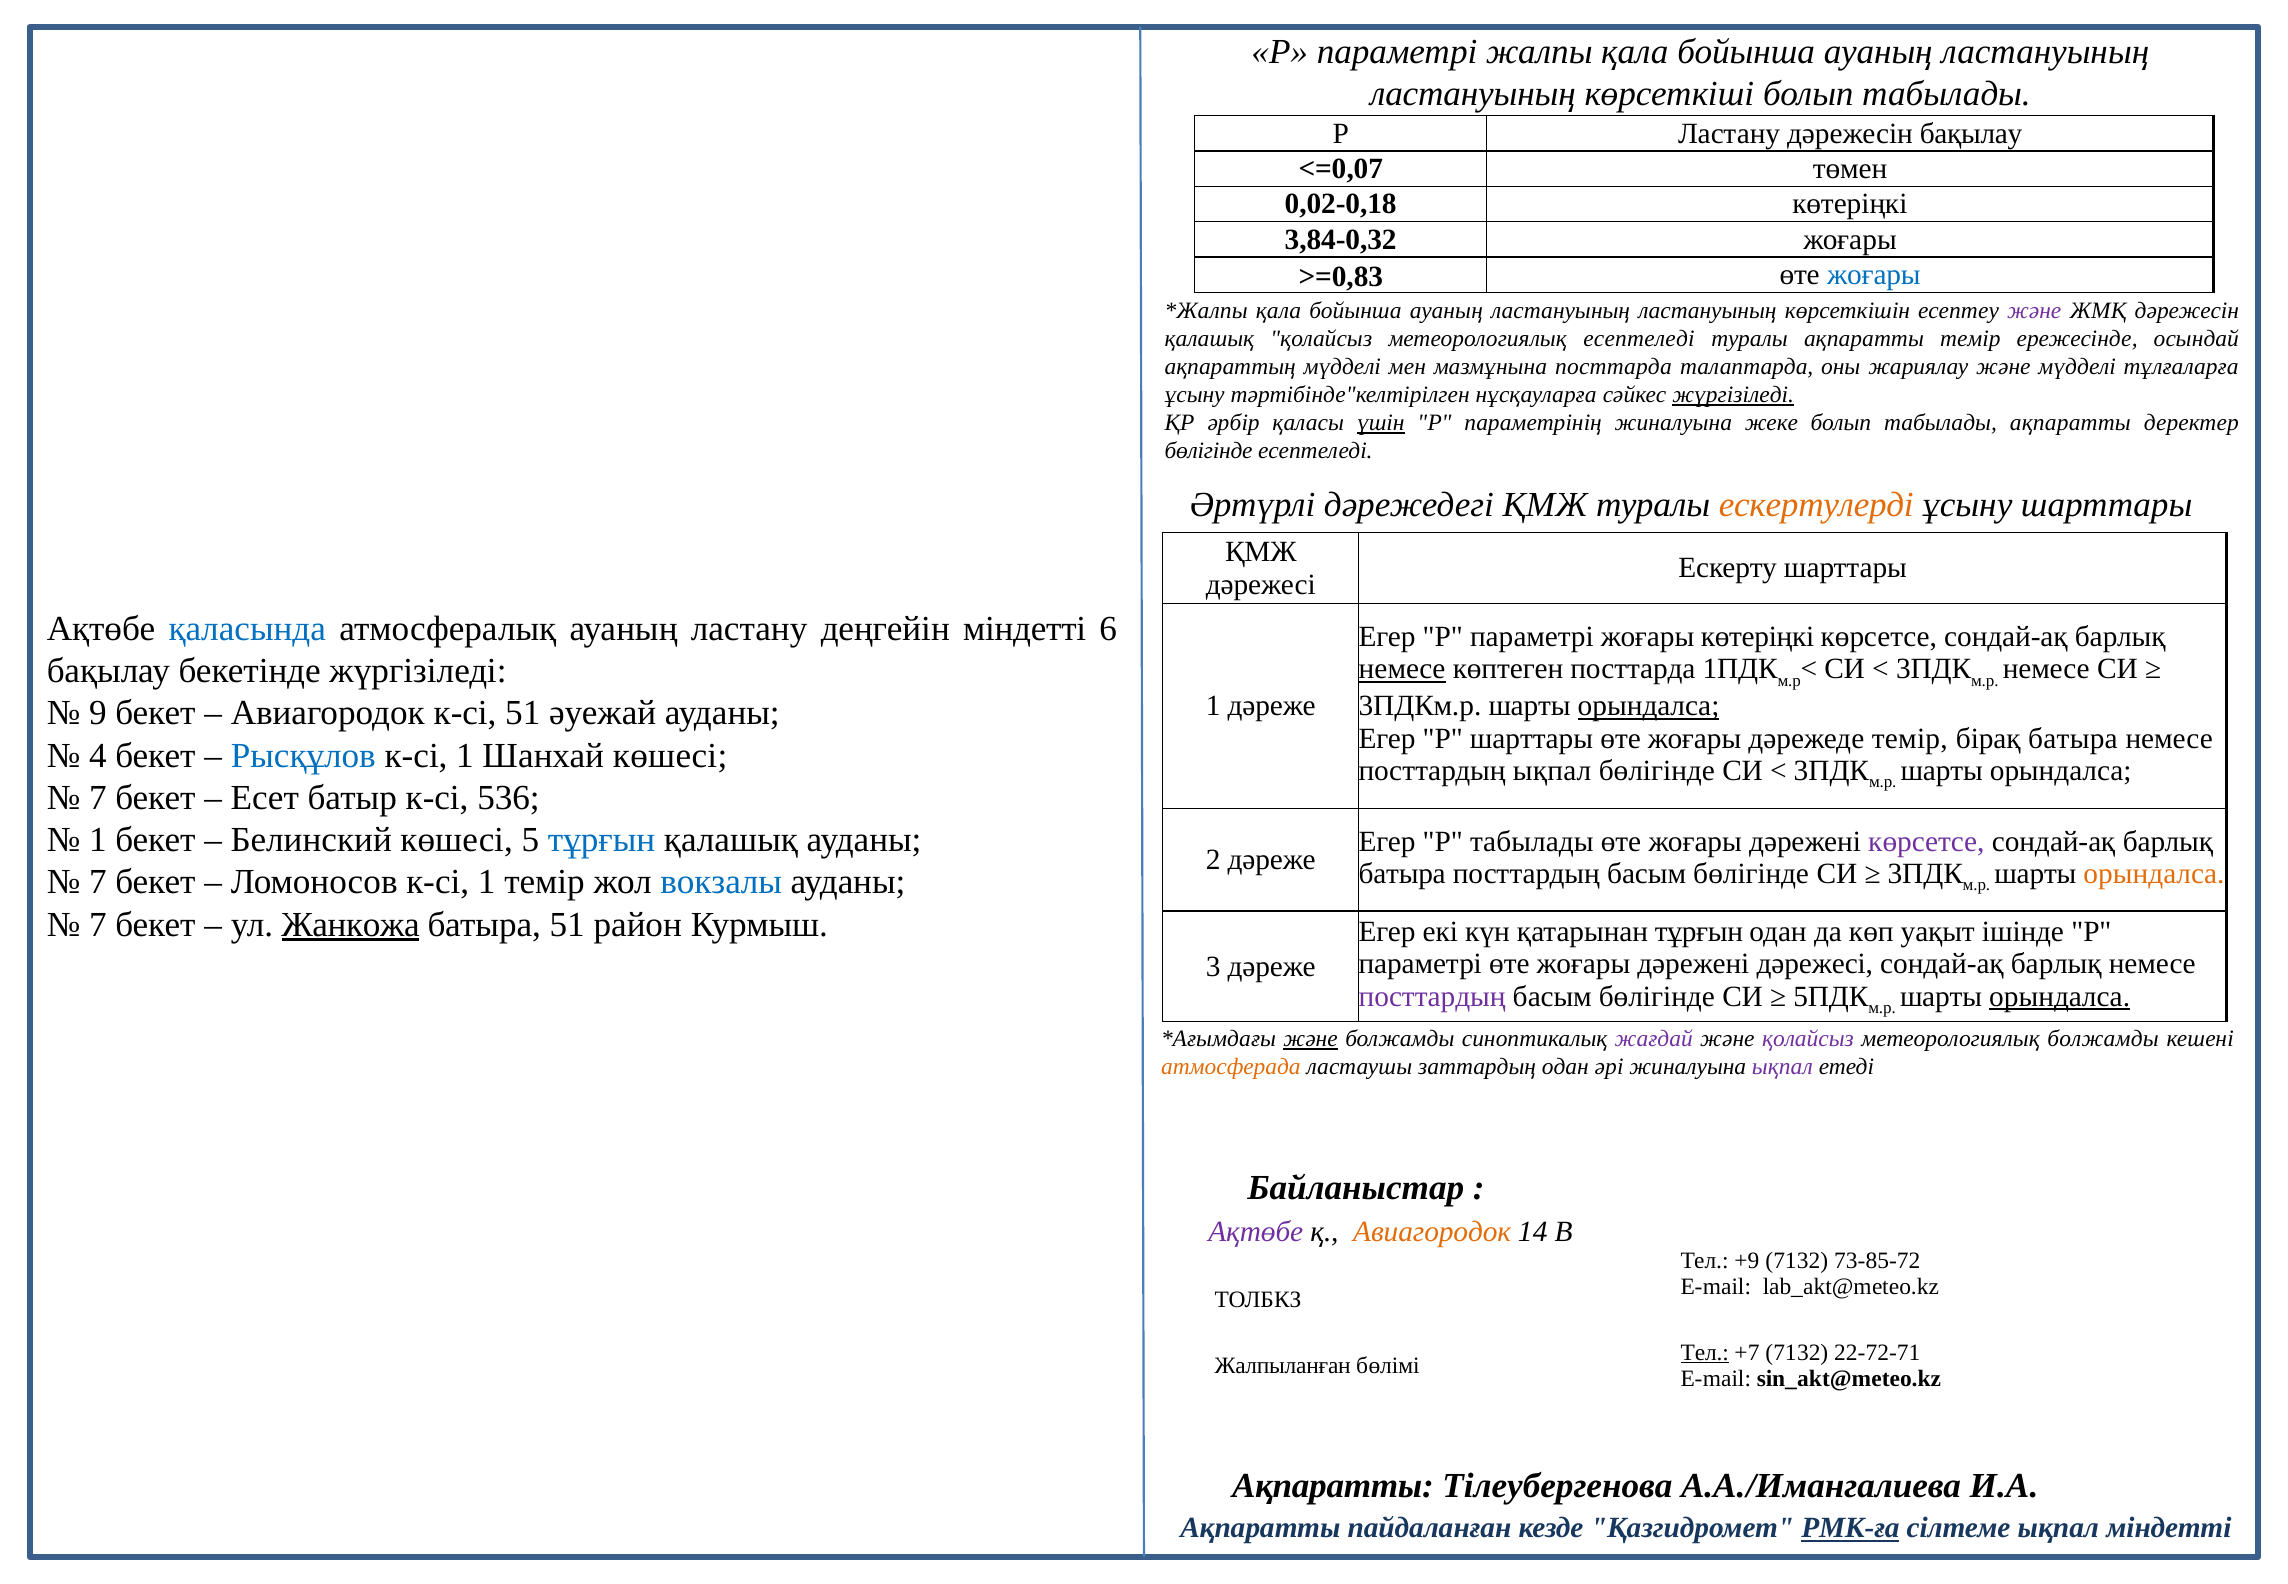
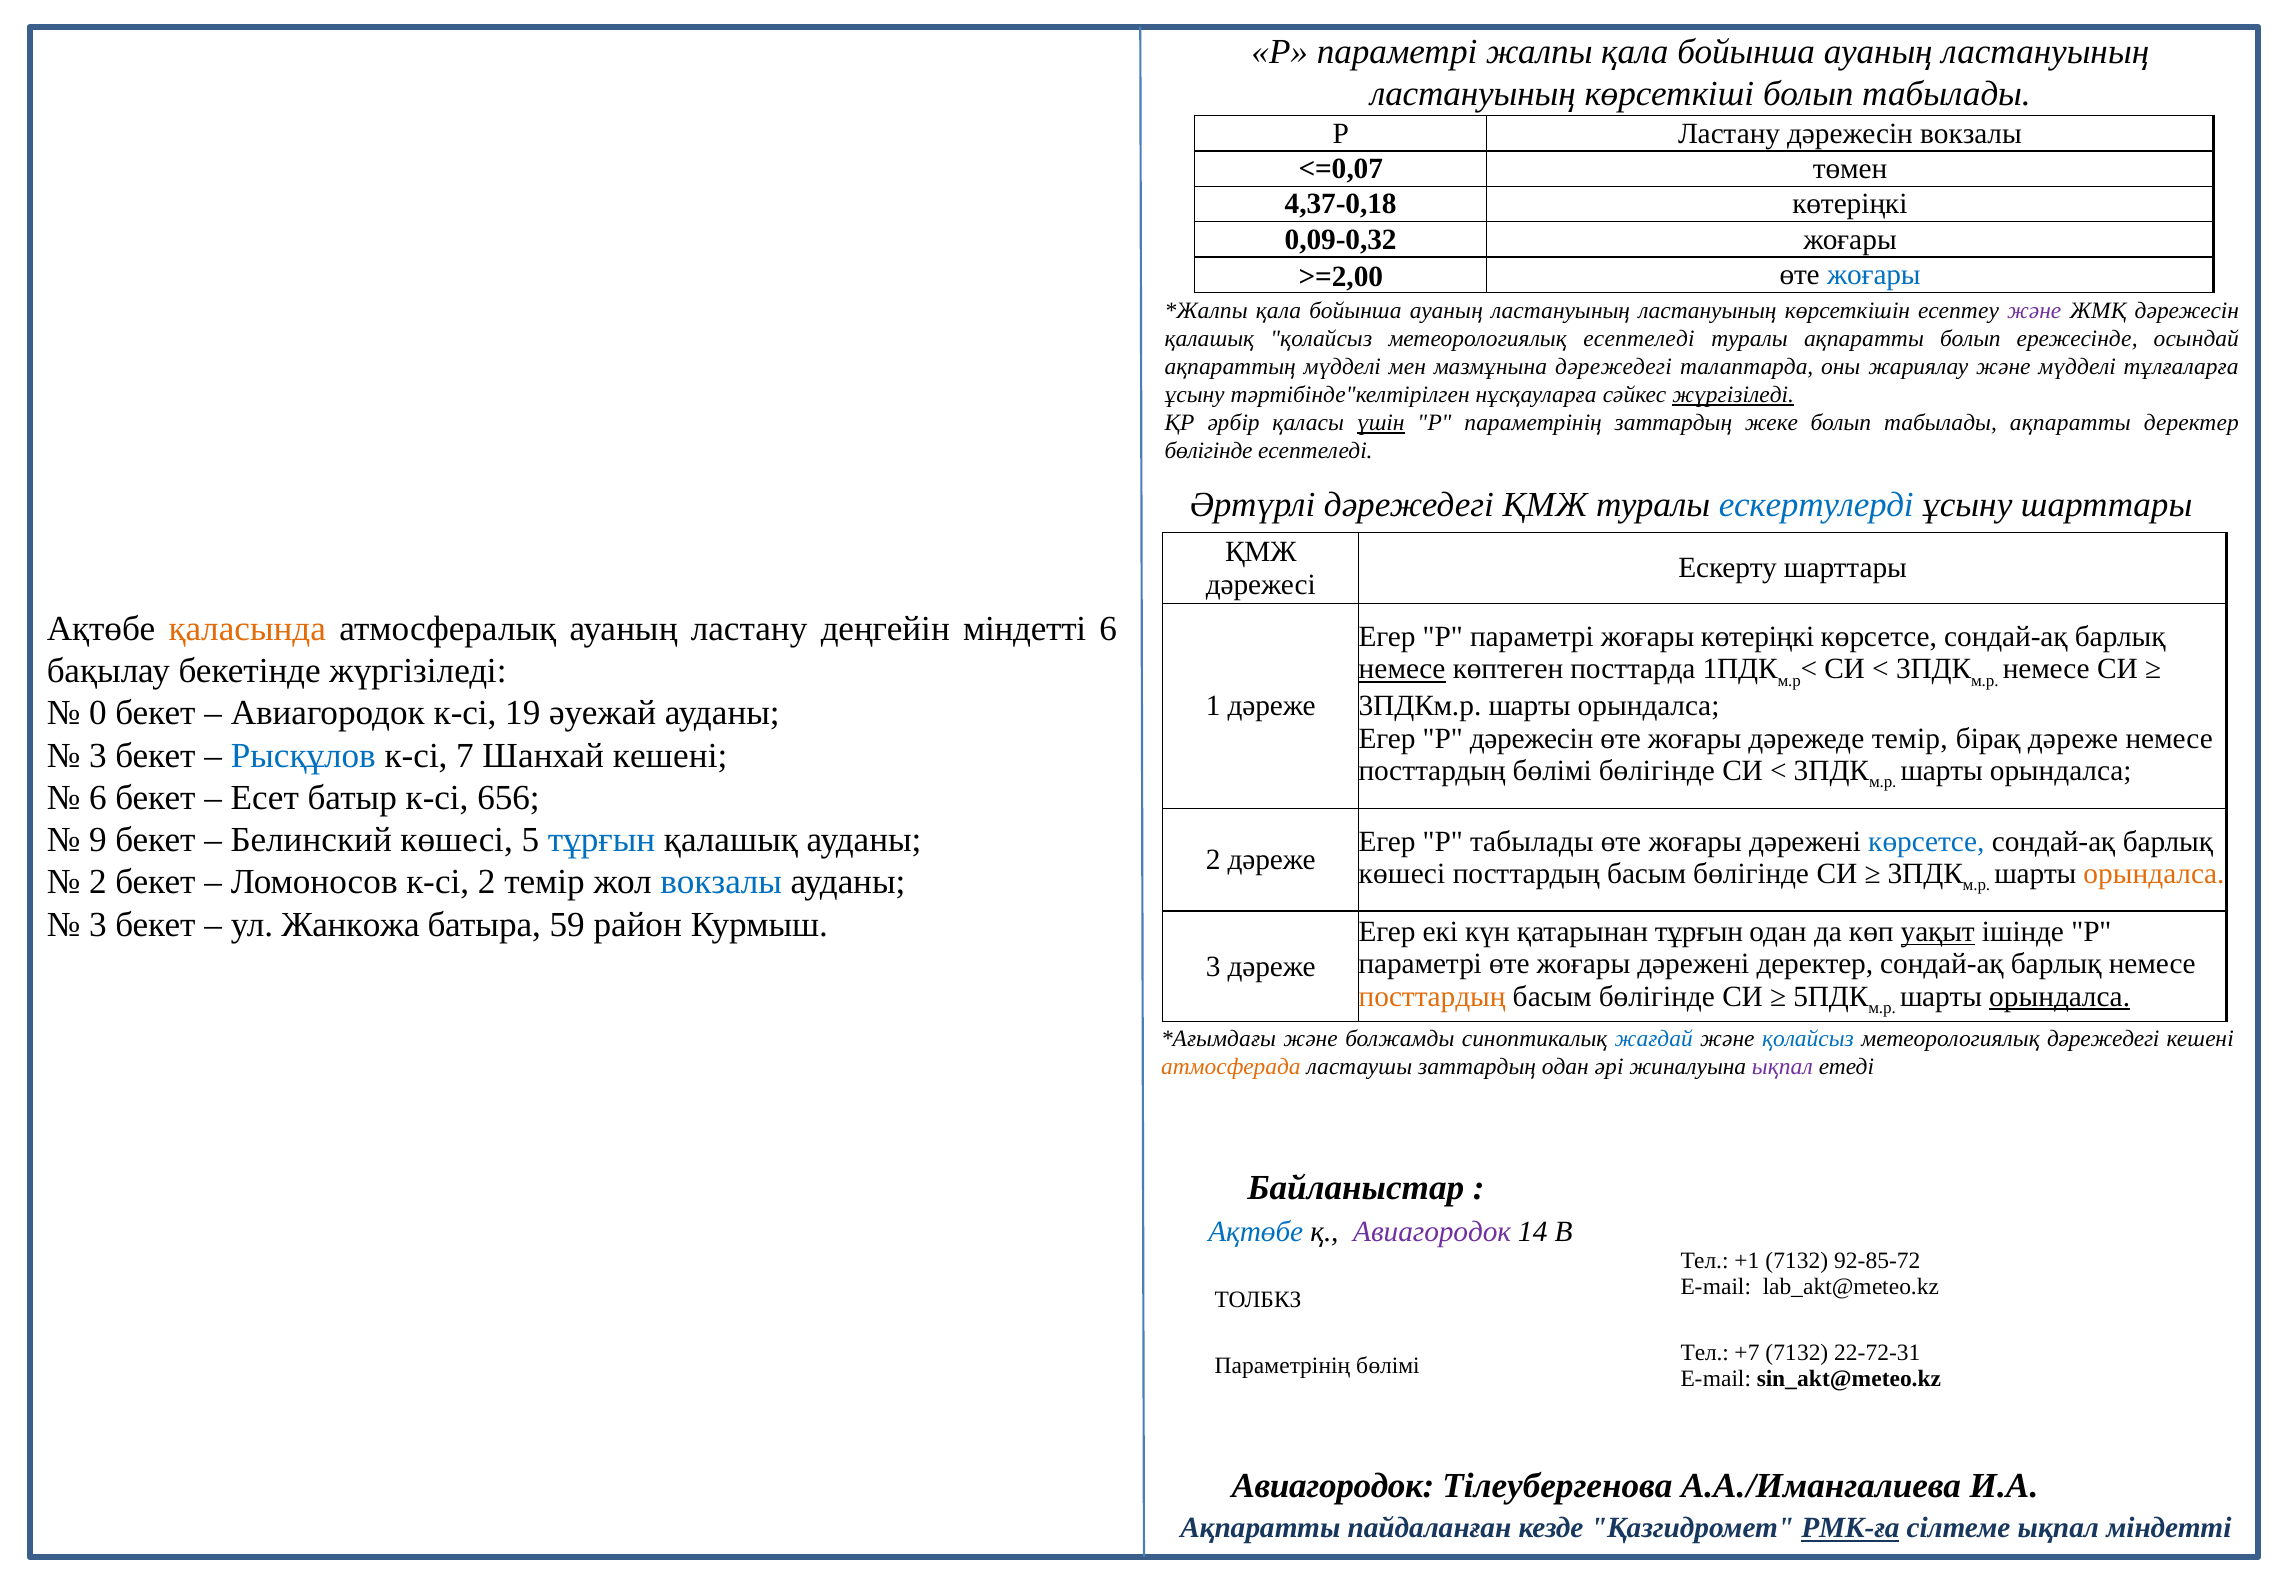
дәрежесін бақылау: бақылау -> вокзалы
0,02-0,18: 0,02-0,18 -> 4,37-0,18
3,84-0,32: 3,84-0,32 -> 0,09-0,32
>=0,83: >=0,83 -> >=2,00
ақпаратты темір: темір -> болып
мазмұнына посттарда: посттарда -> дәрежедегі
параметрінің жиналуына: жиналуына -> заттардың
ескертулерді colour: orange -> blue
қаласында colour: blue -> orange
орындалса at (1648, 706) underline: present -> none
9: 9 -> 0
к-сі 51: 51 -> 19
P шарттары: шарттары -> дәрежесін
бірақ батыра: батыра -> дәреже
4 at (98, 755): 4 -> 3
1 at (465, 755): 1 -> 7
Шанхай көшесі: көшесі -> кешені
посттардың ықпал: ықпал -> бөлімі
7 at (98, 798): 7 -> 6
536: 536 -> 656
1 at (98, 840): 1 -> 9
көрсетсе at (1926, 841) colour: purple -> blue
батыра at (1402, 874): батыра -> көшесі
7 at (98, 882): 7 -> 2
Ломоносов к-сі 1: 1 -> 2
7 at (98, 924): 7 -> 3
Жанкожа underline: present -> none
батыра 51: 51 -> 59
уақыт underline: none -> present
дәрежені дәрежесі: дәрежесі -> деректер
посттардың at (1432, 996) colour: purple -> orange
және at (1311, 1039) underline: present -> none
жағдай colour: purple -> blue
қолайсыз at (1808, 1039) colour: purple -> blue
метеорологиялық болжамды: болжамды -> дәрежедегі
Ақтөбе at (1256, 1232) colour: purple -> blue
Авиагородок at (1432, 1232) colour: orange -> purple
+9: +9 -> +1
73-85-72: 73-85-72 -> 92-85-72
Тел at (1705, 1352) underline: present -> none
22-72-71: 22-72-71 -> 22-72-31
Жалпыланған at (1283, 1366): Жалпыланған -> Параметрінің
Ақпаратты at (1333, 1486): Ақпаратты -> Авиагородок
